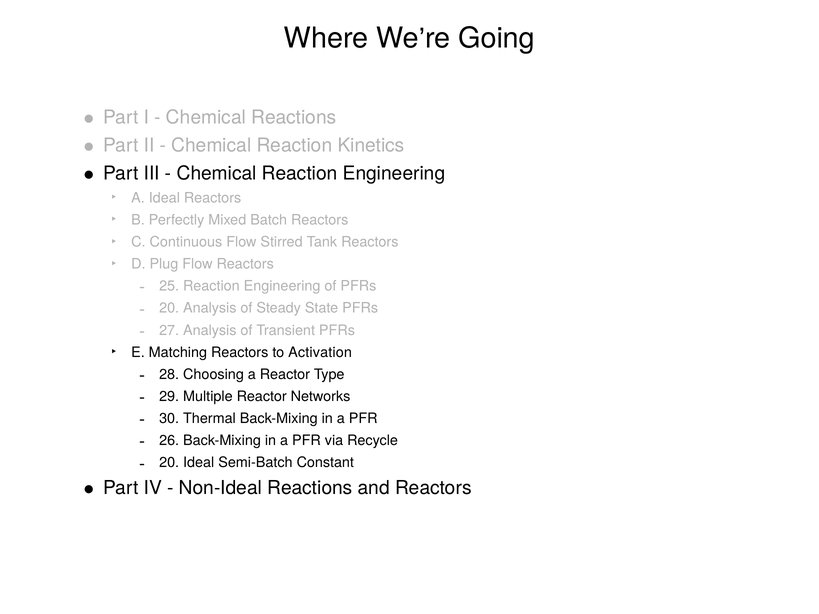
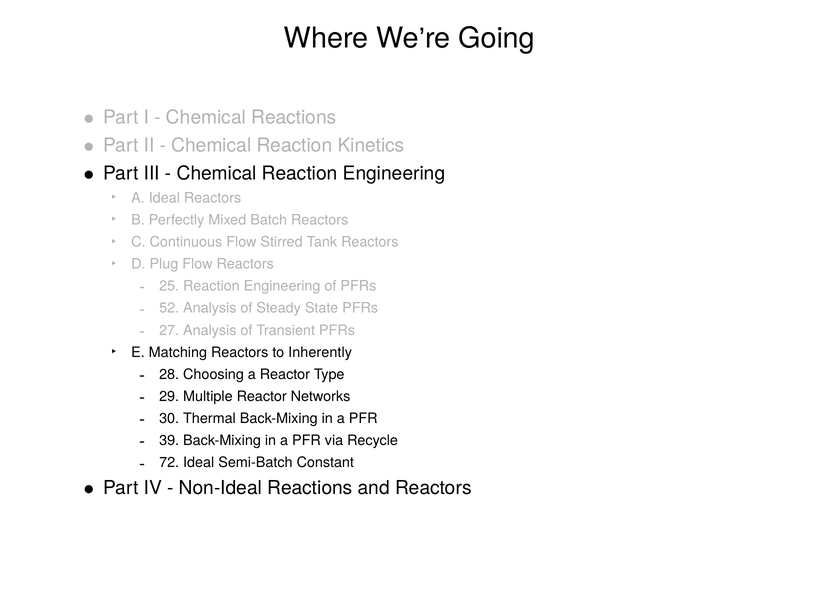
20 at (169, 308): 20 -> 52
Activation: Activation -> Inherently
26: 26 -> 39
20 at (169, 463): 20 -> 72
